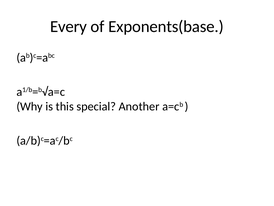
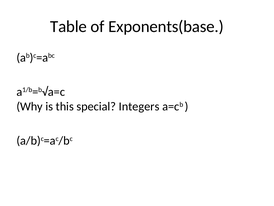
Every: Every -> Table
Another: Another -> Integers
